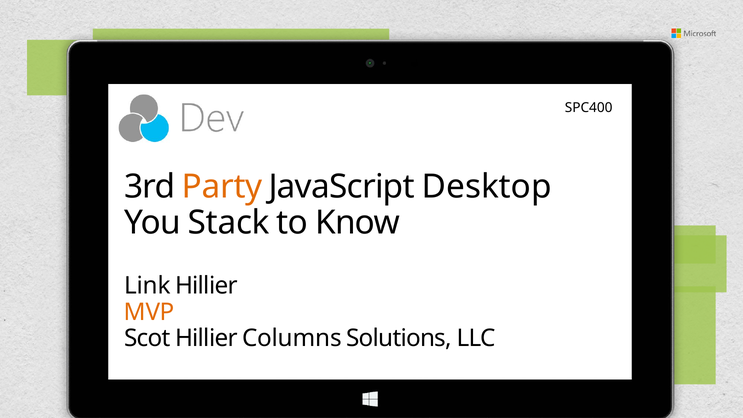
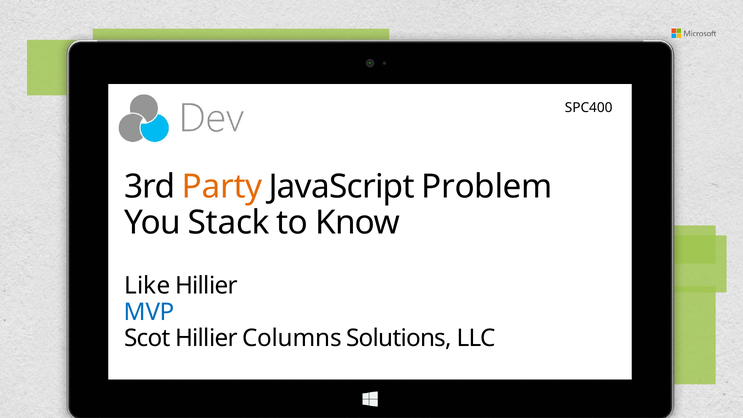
Desktop: Desktop -> Problem
Link: Link -> Like
MVP colour: orange -> blue
